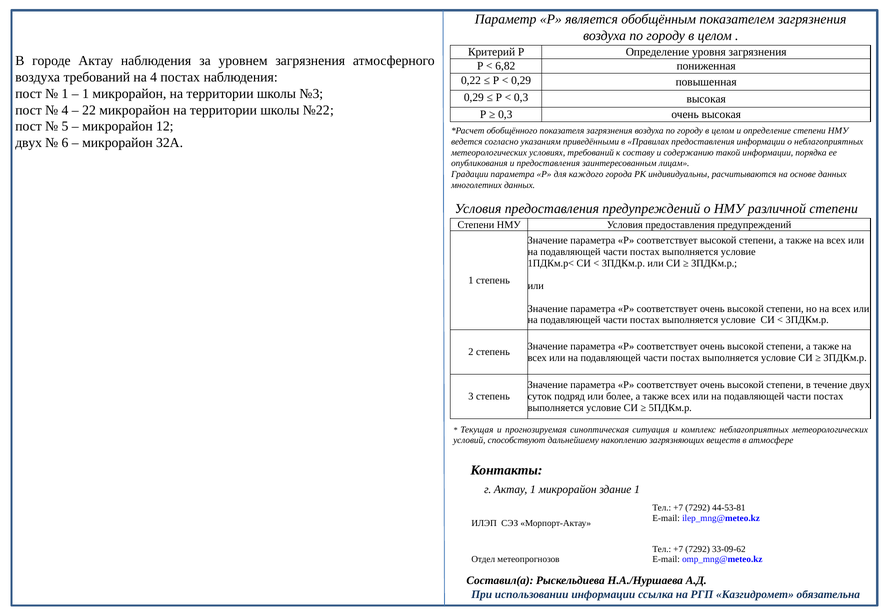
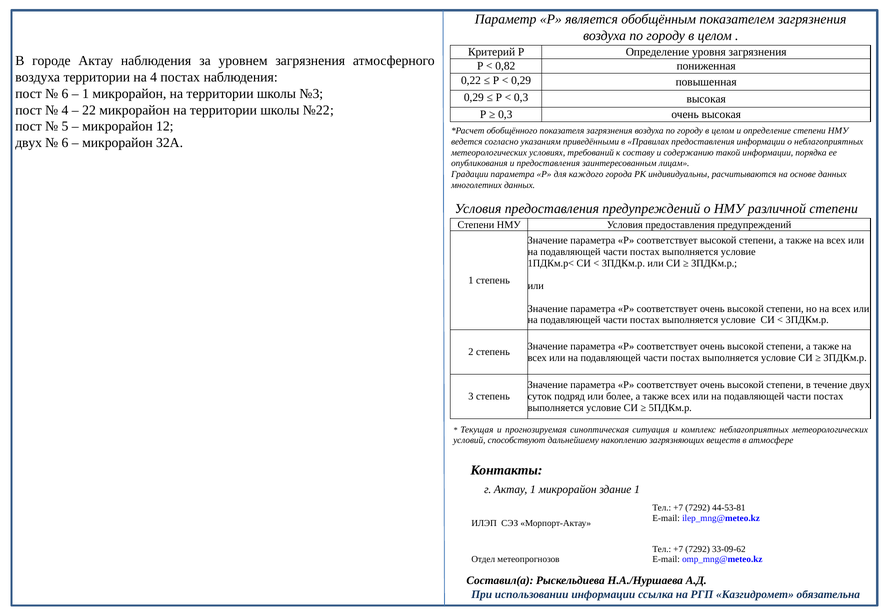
6,82: 6,82 -> 0,82
воздуха требований: требований -> территории
1 at (65, 94): 1 -> 6
